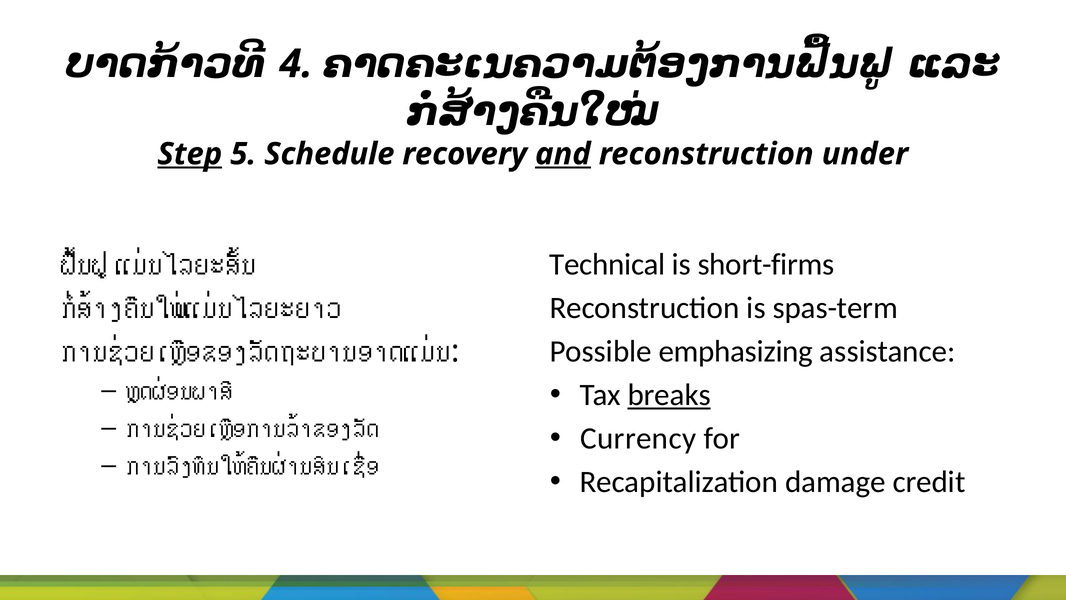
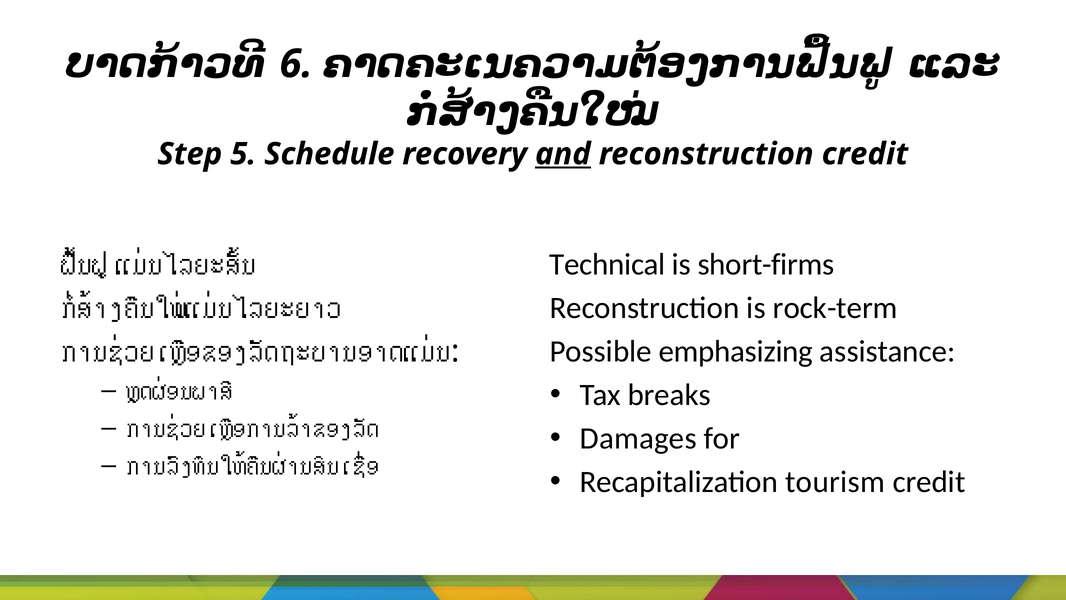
4: 4 -> 6
Step underline: present -> none
reconstruction under: under -> credit
spas-term: spas-term -> rock-term
breaks underline: present -> none
Currency: Currency -> Damages
damage: damage -> tourism
